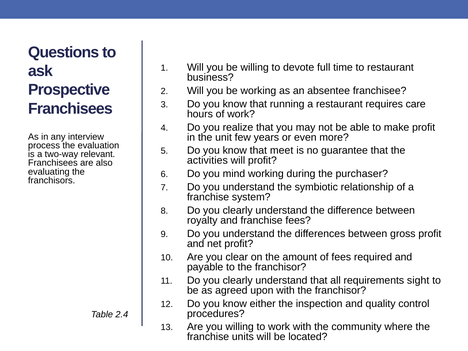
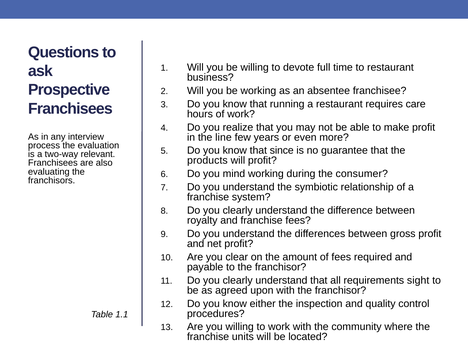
unit: unit -> line
meet: meet -> since
activities: activities -> products
purchaser: purchaser -> consumer
2.4: 2.4 -> 1.1
